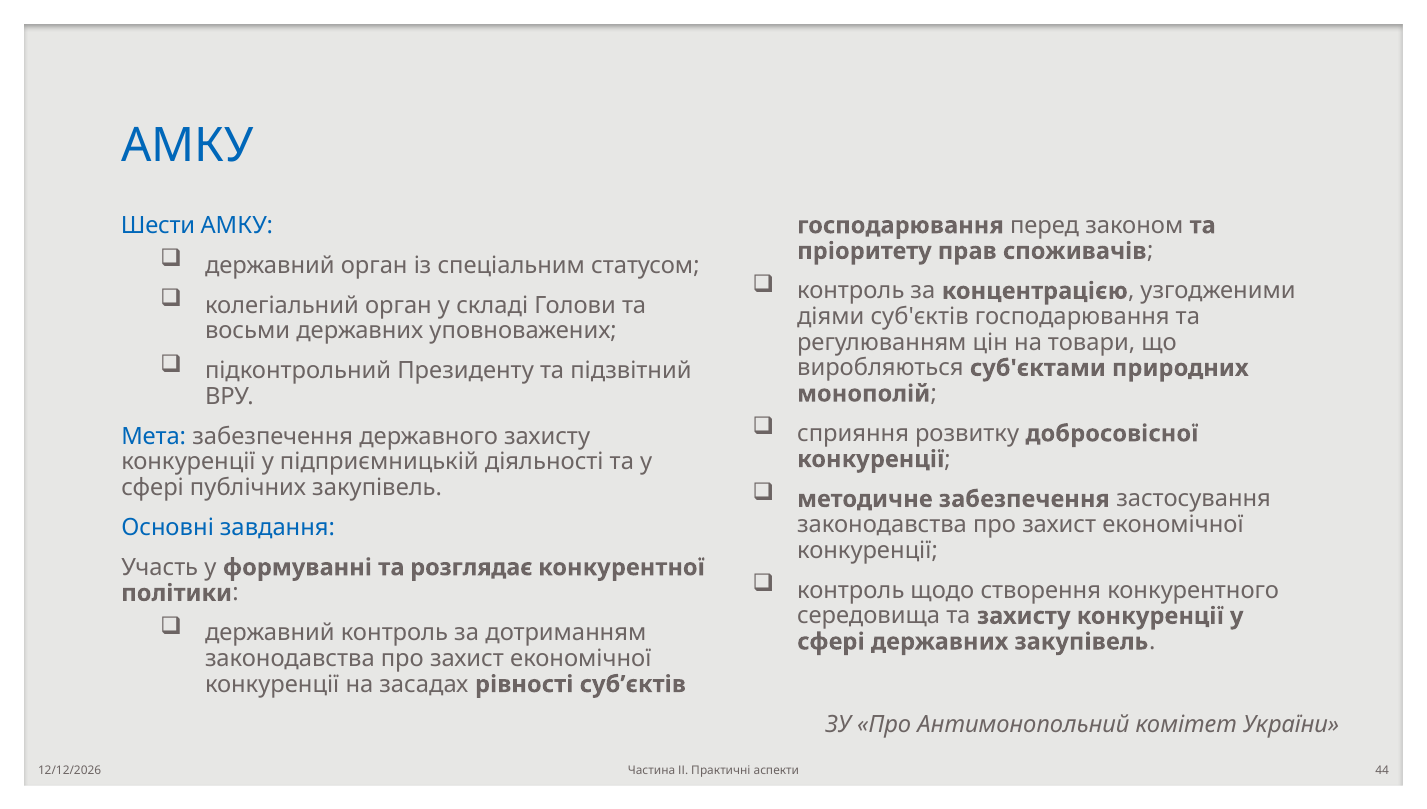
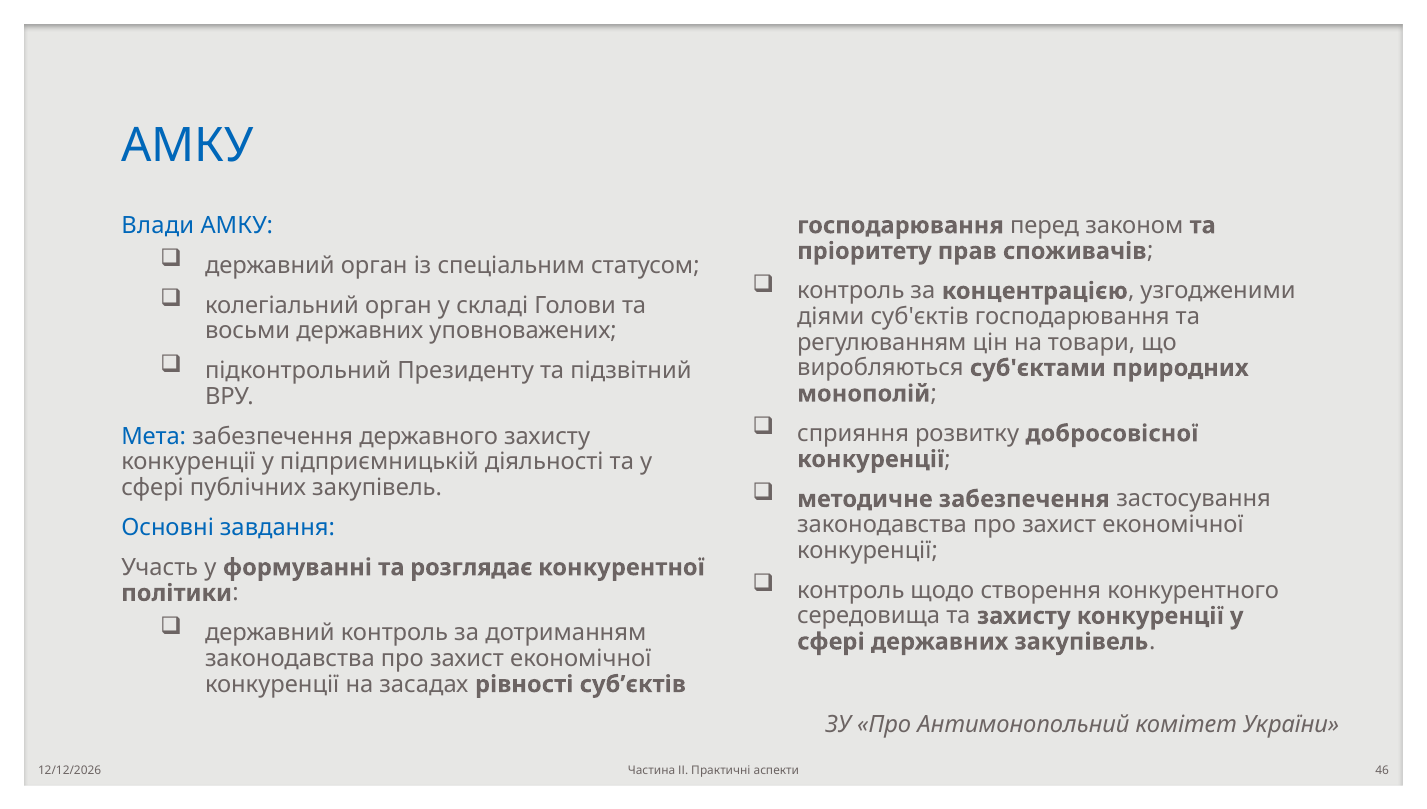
Шести: Шести -> Влади
44: 44 -> 46
